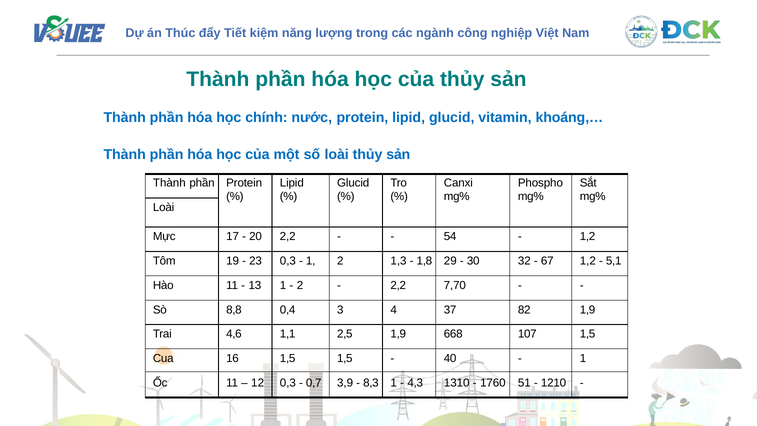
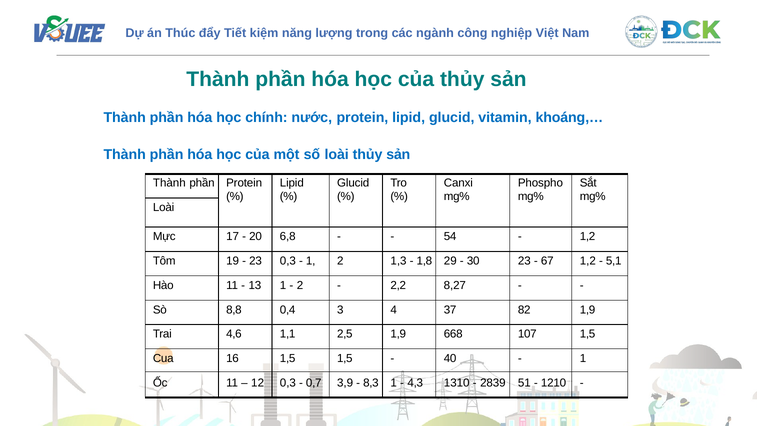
20 2,2: 2,2 -> 6,8
30 32: 32 -> 23
7,70: 7,70 -> 8,27
1760: 1760 -> 2839
